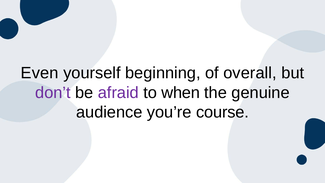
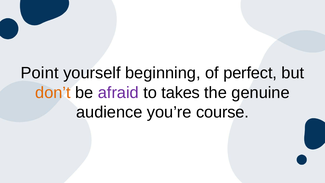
Even: Even -> Point
overall: overall -> perfect
don’t colour: purple -> orange
when: when -> takes
